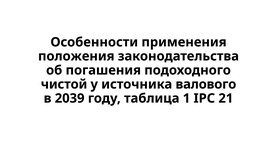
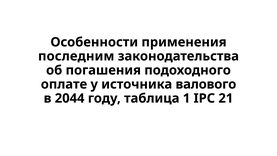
положения: положения -> последним
чистой: чистой -> оплате
2039: 2039 -> 2044
